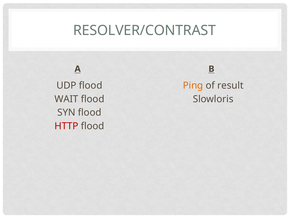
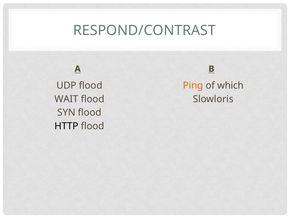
RESOLVER/CONTRAST: RESOLVER/CONTRAST -> RESPOND/CONTRAST
result: result -> which
HTTP colour: red -> black
